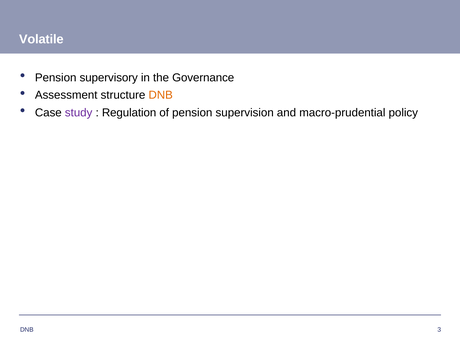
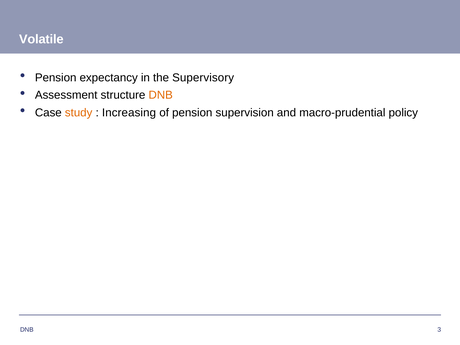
supervisory: supervisory -> expectancy
Governance: Governance -> Supervisory
study colour: purple -> orange
Regulation: Regulation -> Increasing
